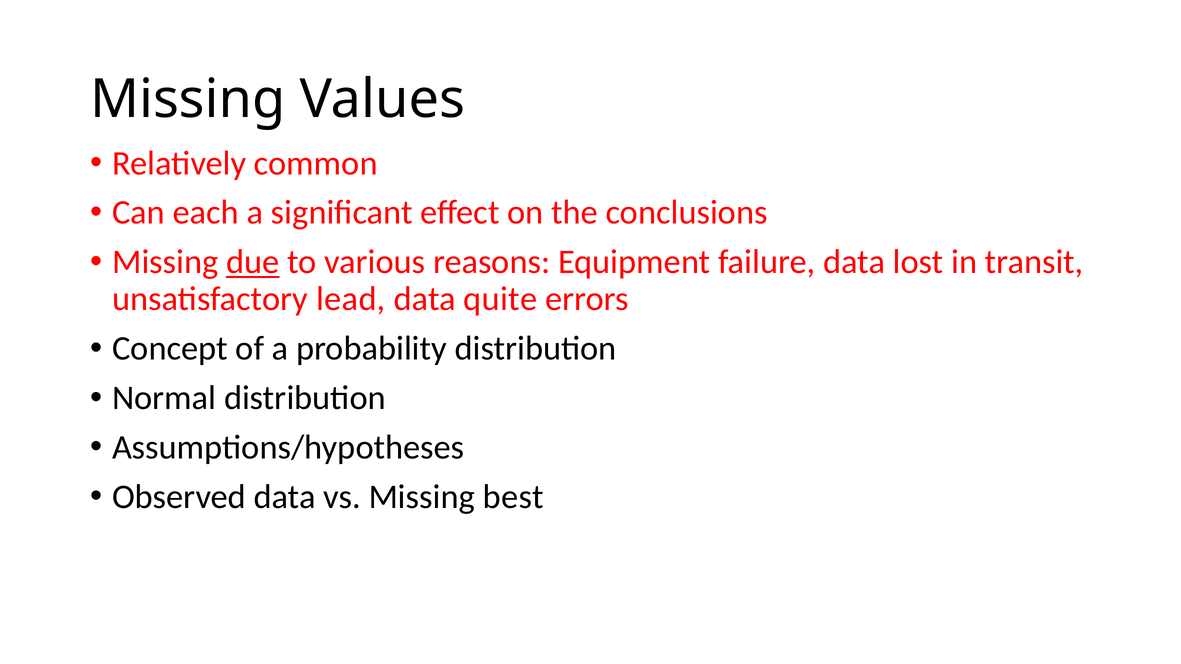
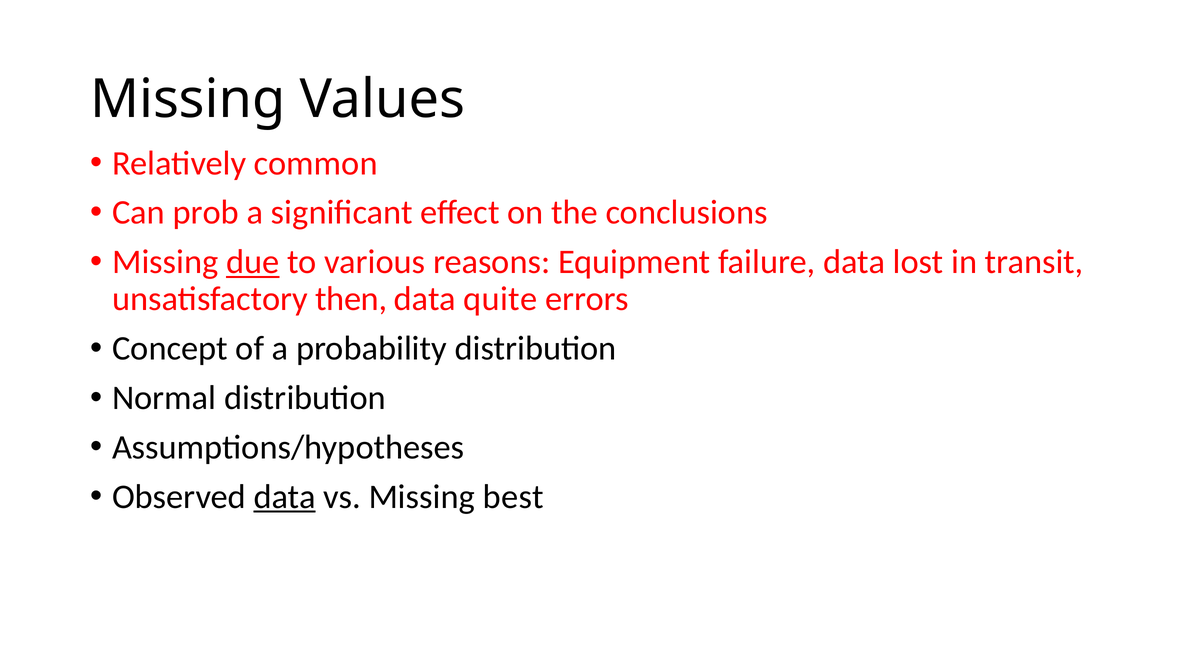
each: each -> prob
lead: lead -> then
data at (285, 497) underline: none -> present
